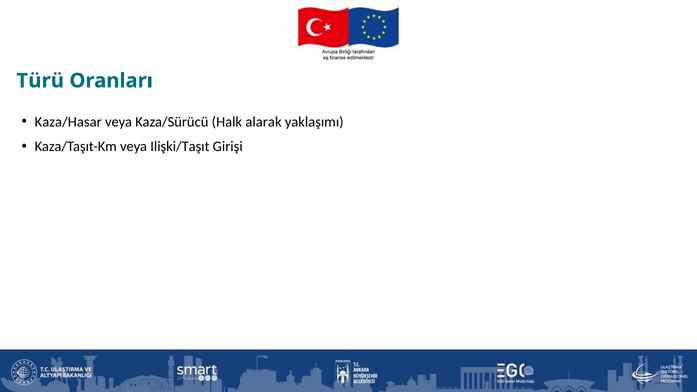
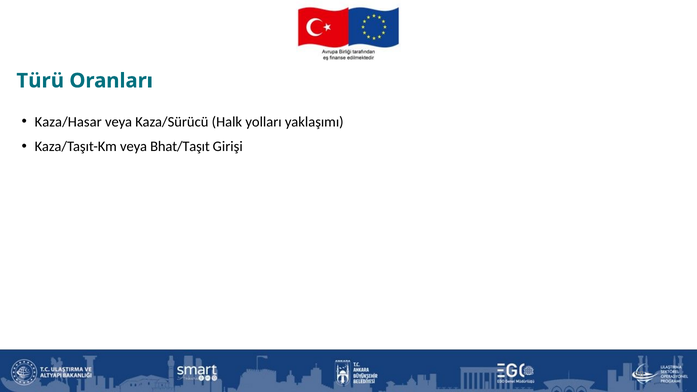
alarak: alarak -> yolları
Ilişki/Taşıt: Ilişki/Taşıt -> Bhat/Taşıt
